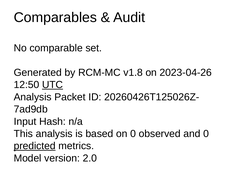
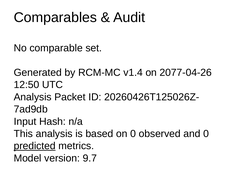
v1.8: v1.8 -> v1.4
2023-04-26: 2023-04-26 -> 2077-04-26
UTC underline: present -> none
2.0: 2.0 -> 9.7
